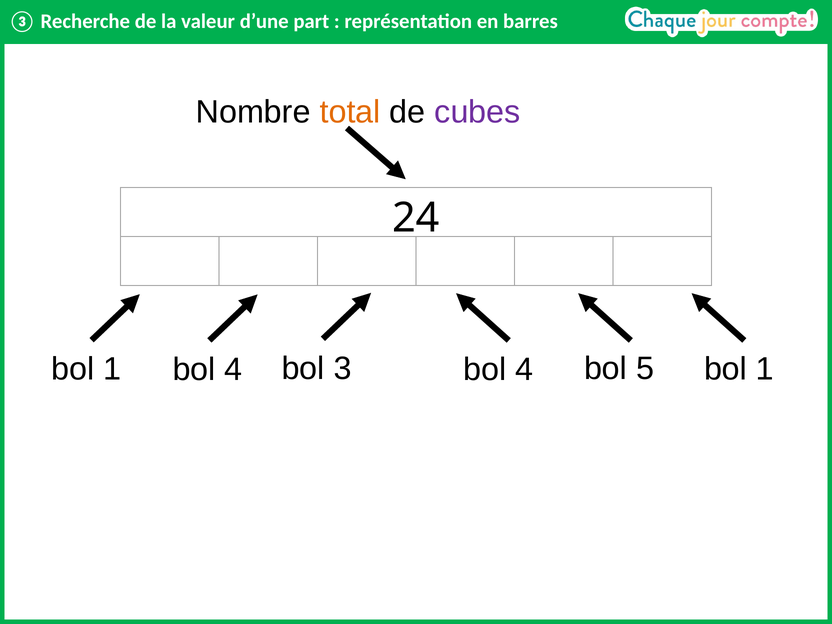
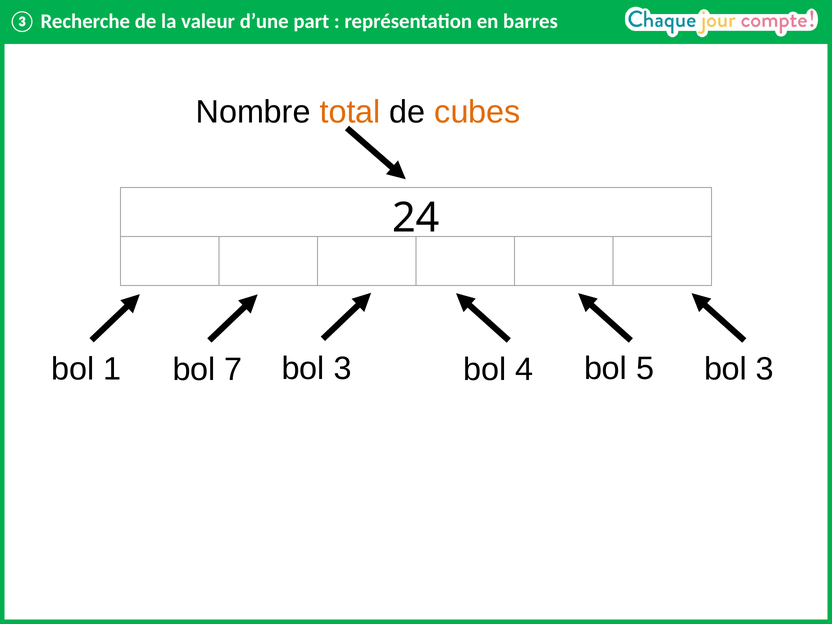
cubes colour: purple -> orange
4 at (233, 370): 4 -> 7
5 bol 1: 1 -> 3
